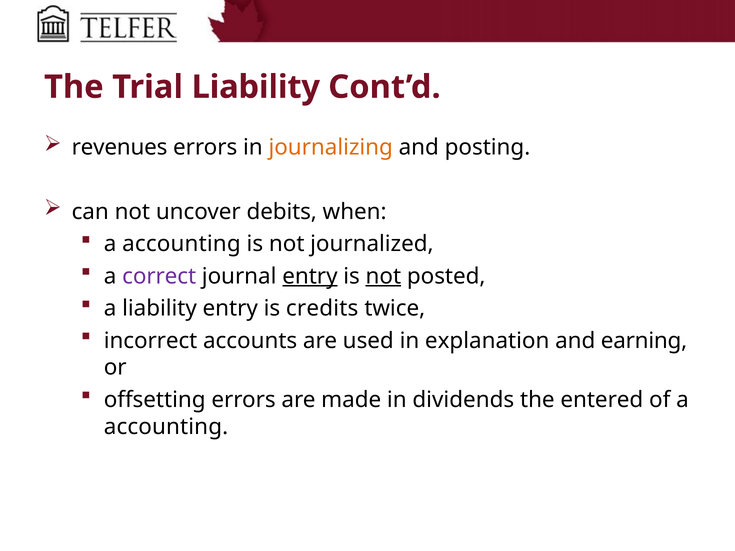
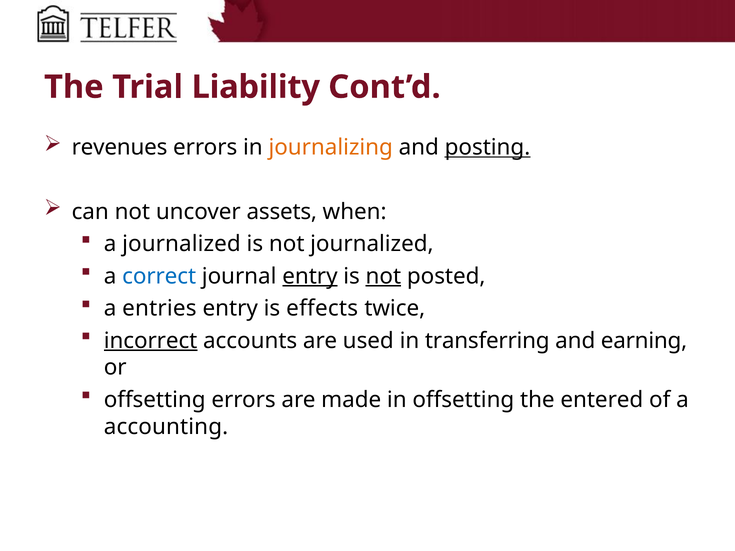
posting underline: none -> present
debits: debits -> assets
accounting at (181, 244): accounting -> journalized
correct colour: purple -> blue
a liability: liability -> entries
credits: credits -> effects
incorrect underline: none -> present
explanation: explanation -> transferring
in dividends: dividends -> offsetting
